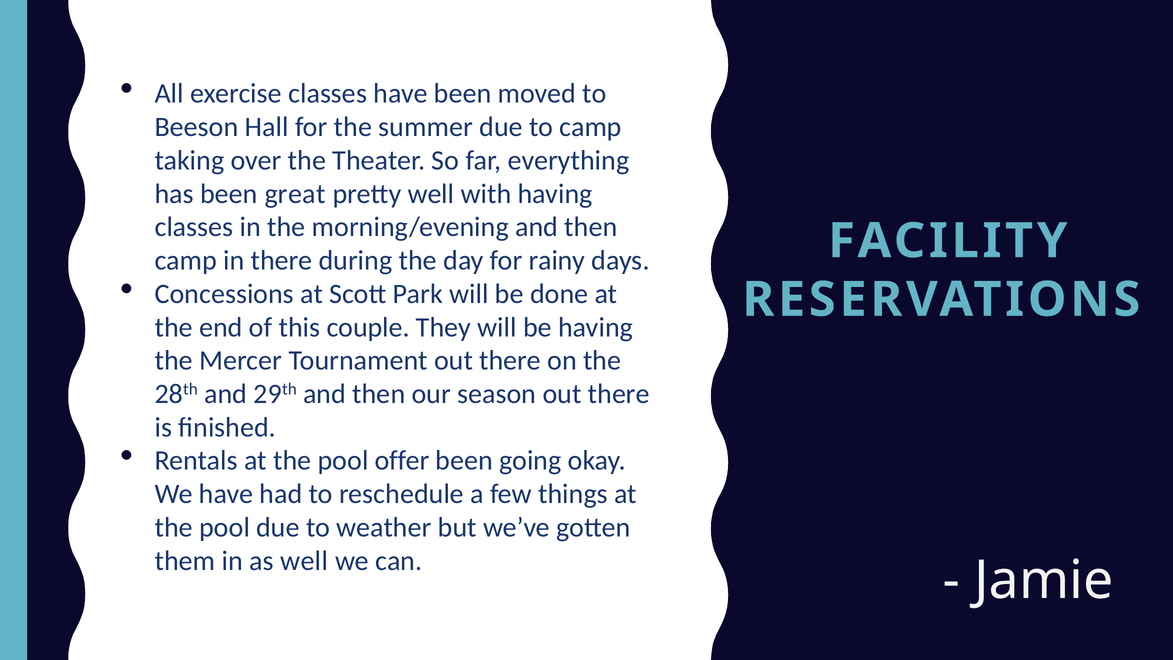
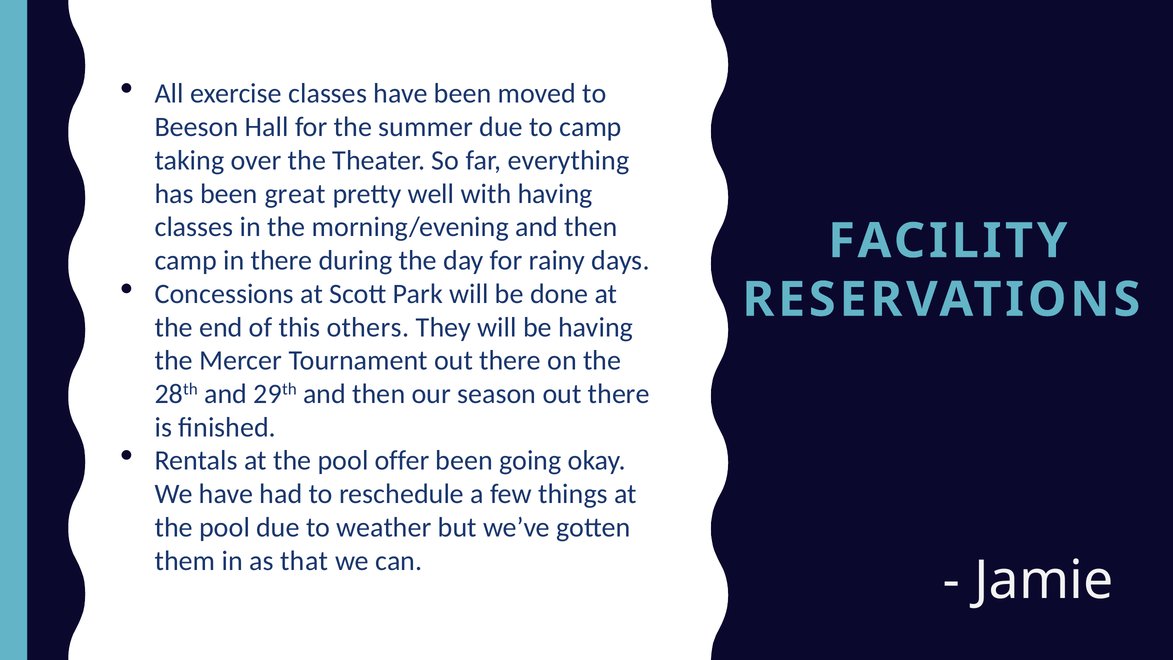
couple: couple -> others
as well: well -> that
